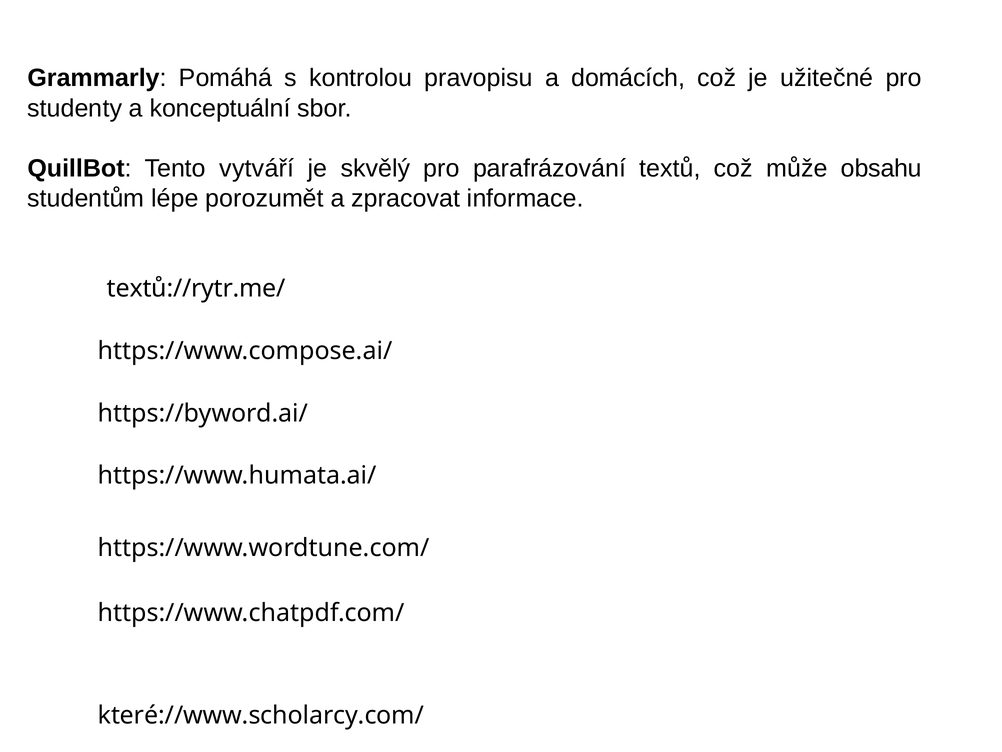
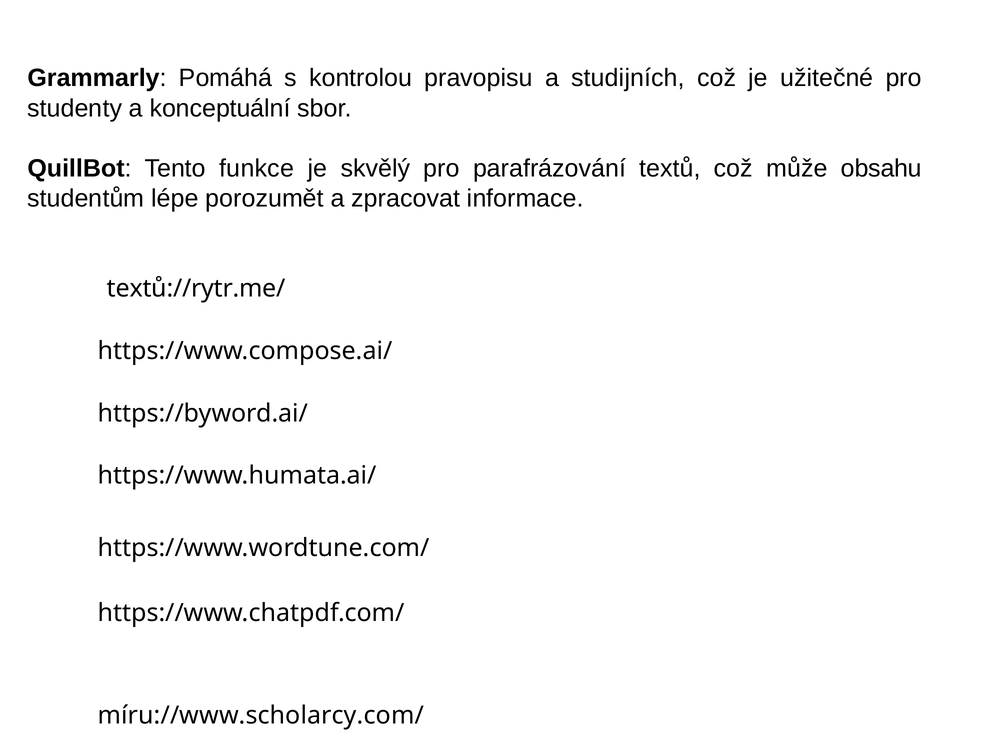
domácích: domácích -> studijních
vytváří: vytváří -> funkce
které://www.scholarcy.com/: které://www.scholarcy.com/ -> míru://www.scholarcy.com/
